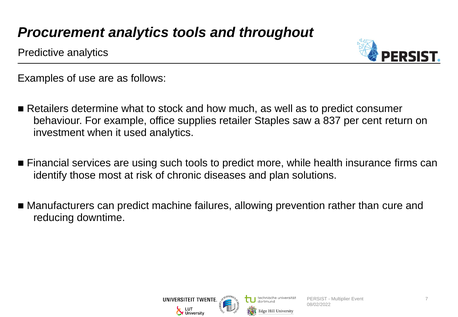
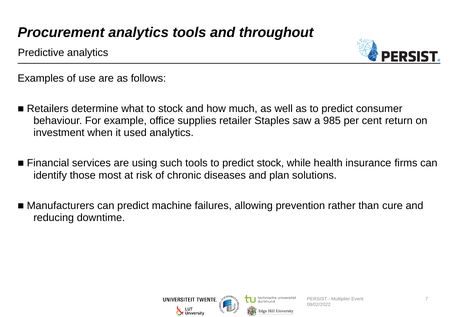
837: 837 -> 985
predict more: more -> stock
